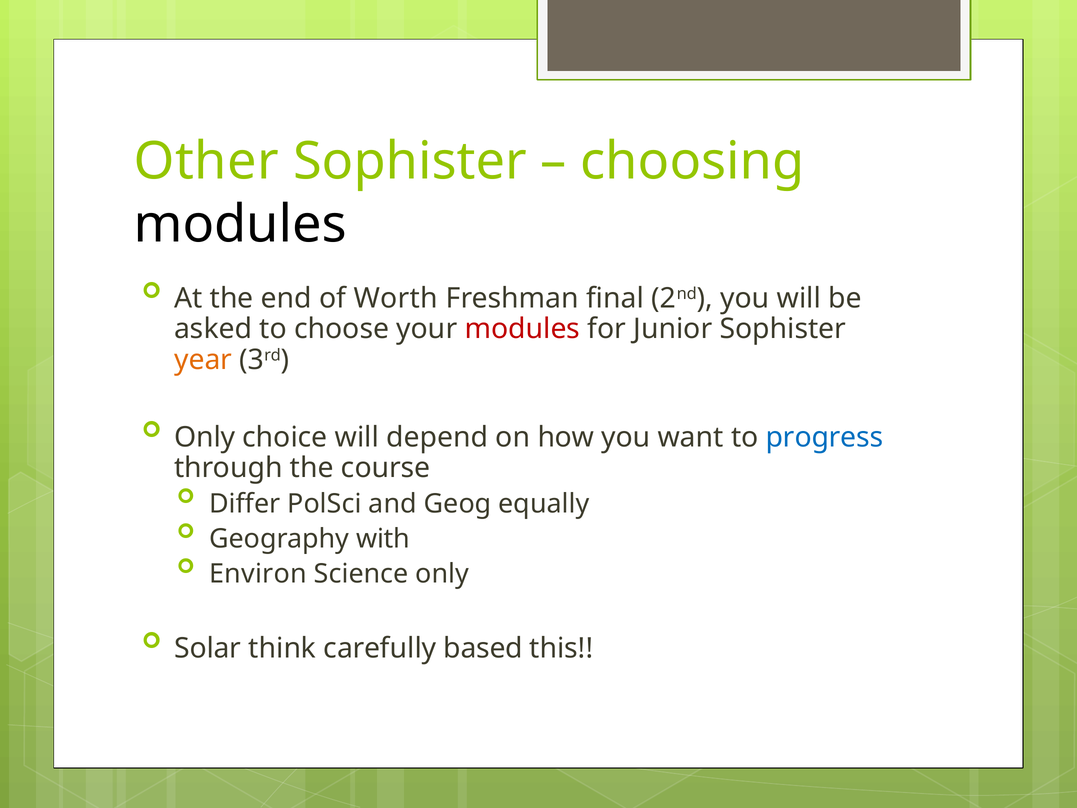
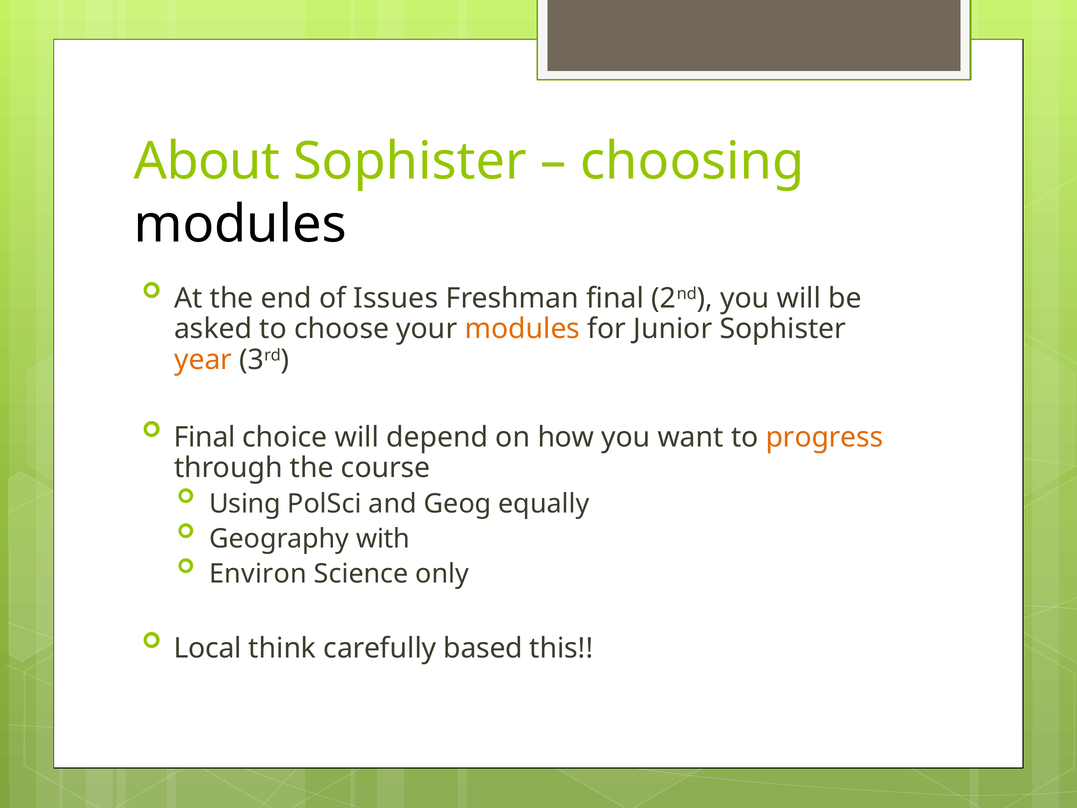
Other: Other -> About
Worth: Worth -> Issues
modules at (522, 329) colour: red -> orange
Only at (205, 437): Only -> Final
progress colour: blue -> orange
Differ: Differ -> Using
Solar: Solar -> Local
